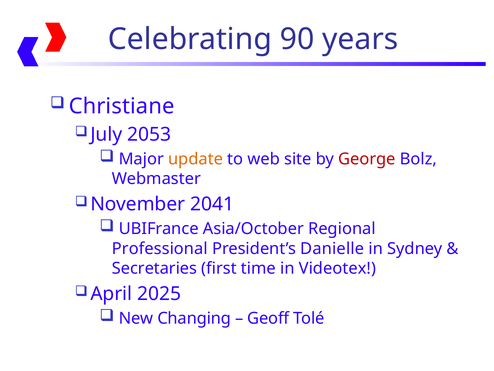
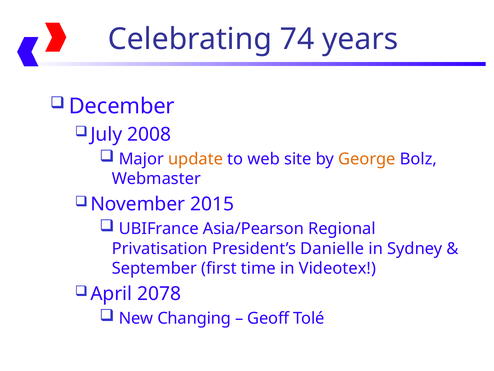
90: 90 -> 74
Christiane: Christiane -> December
2053: 2053 -> 2008
George colour: red -> orange
2041: 2041 -> 2015
Asia/October: Asia/October -> Asia/Pearson
Professional: Professional -> Privatisation
Secretaries: Secretaries -> September
2025: 2025 -> 2078
